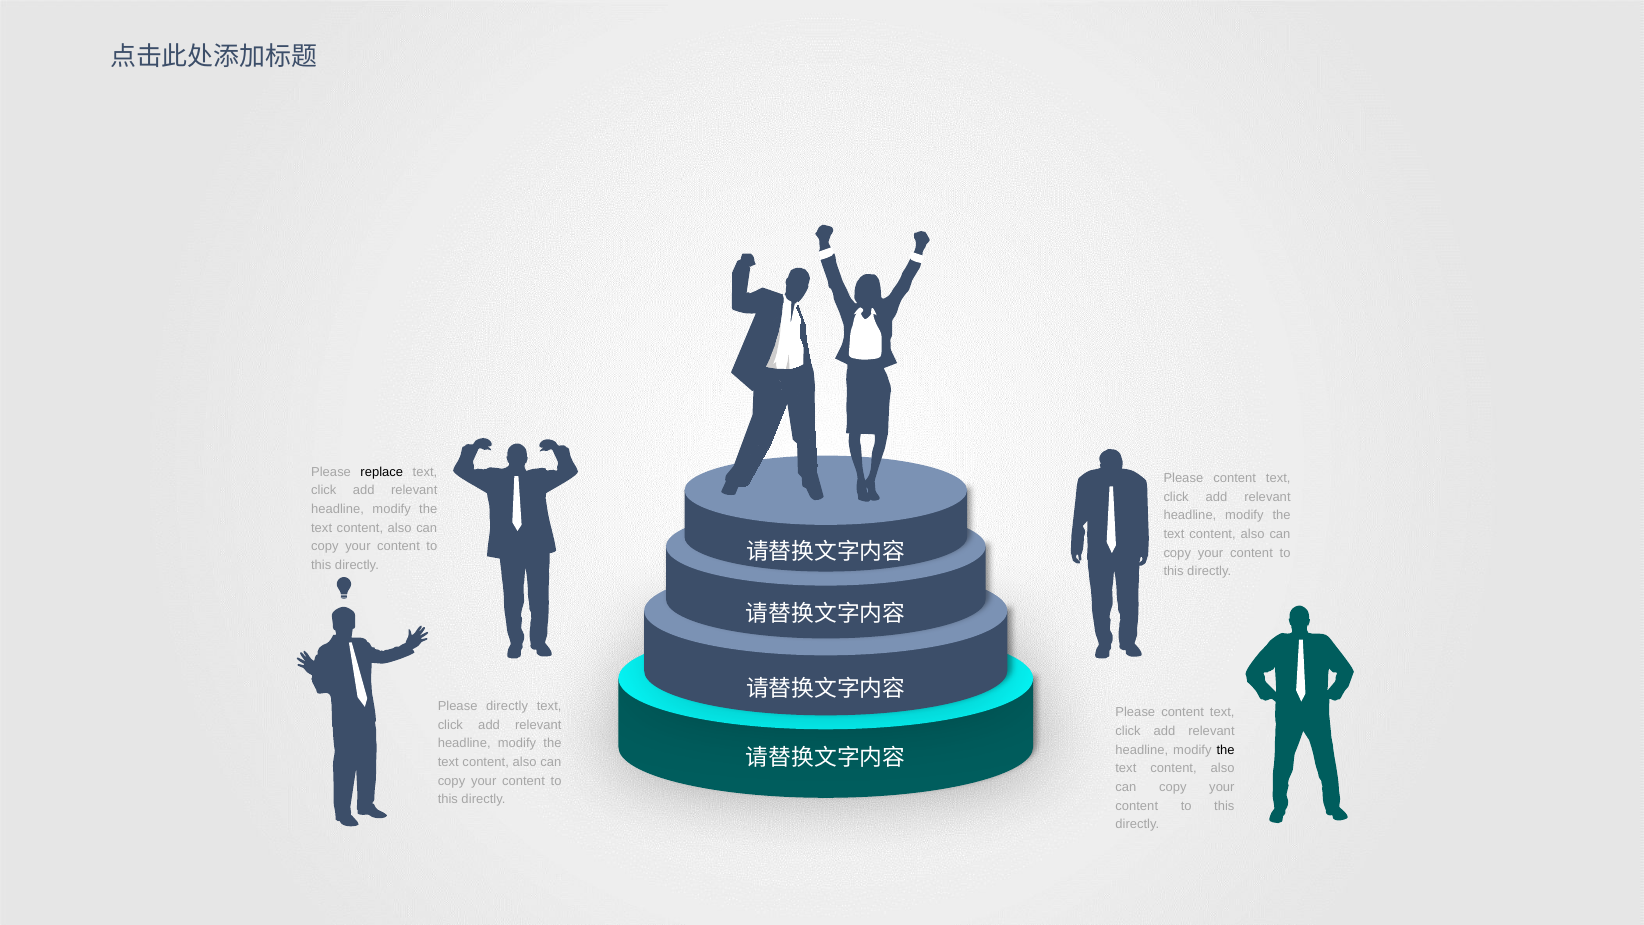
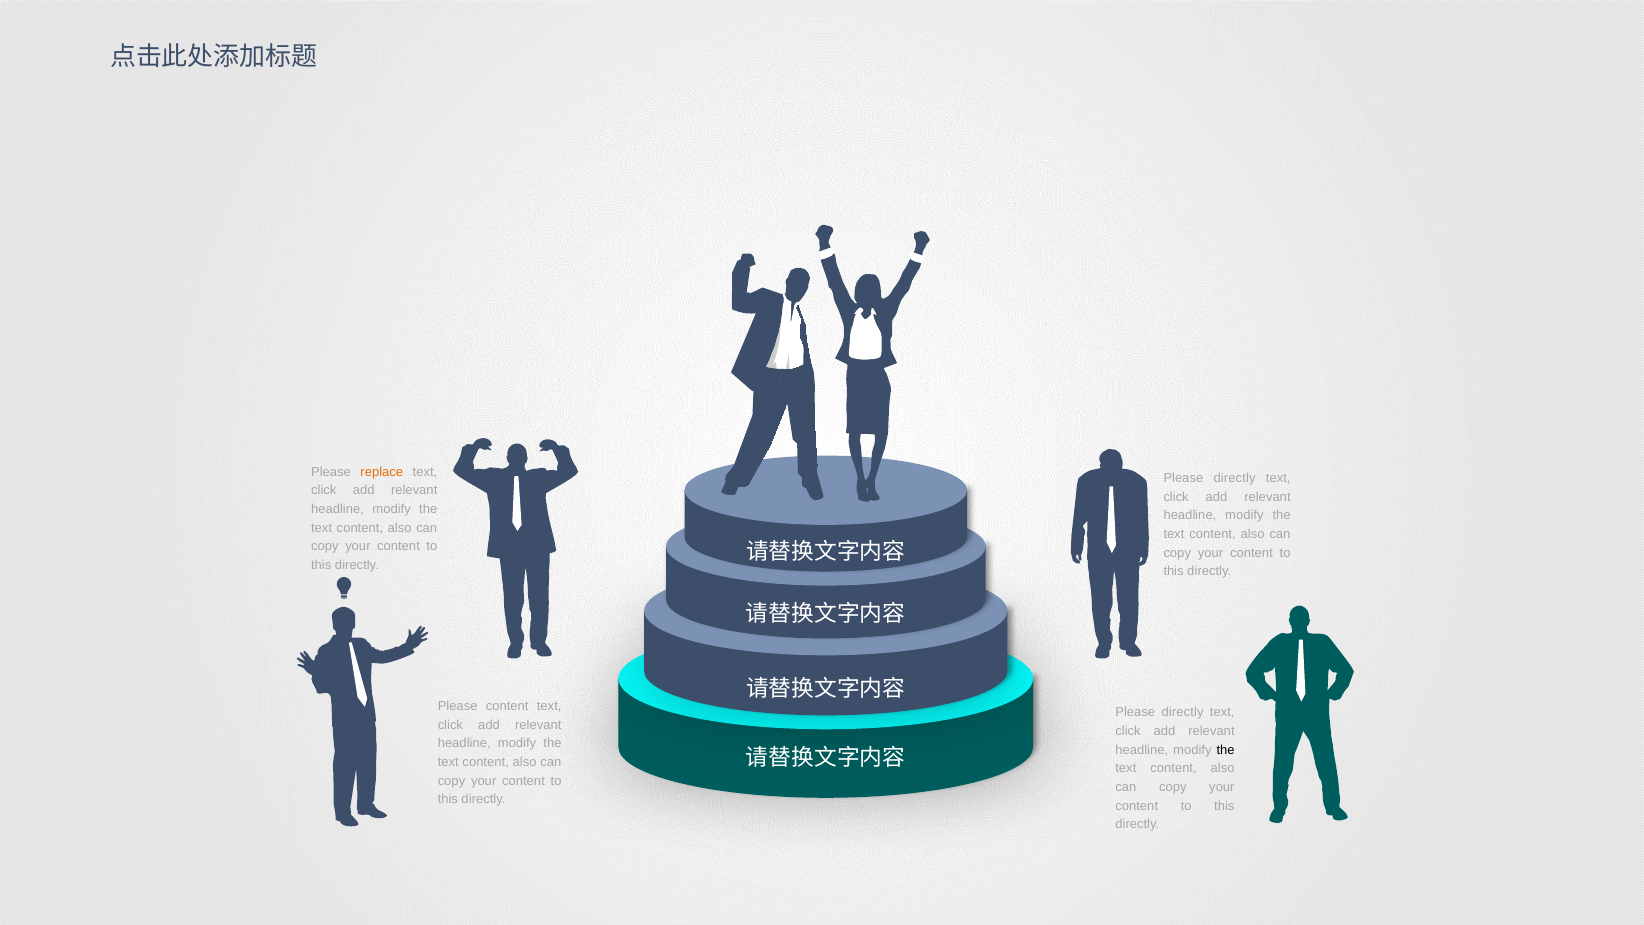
replace colour: black -> orange
content at (1235, 478): content -> directly
Please directly: directly -> content
content at (1183, 712): content -> directly
